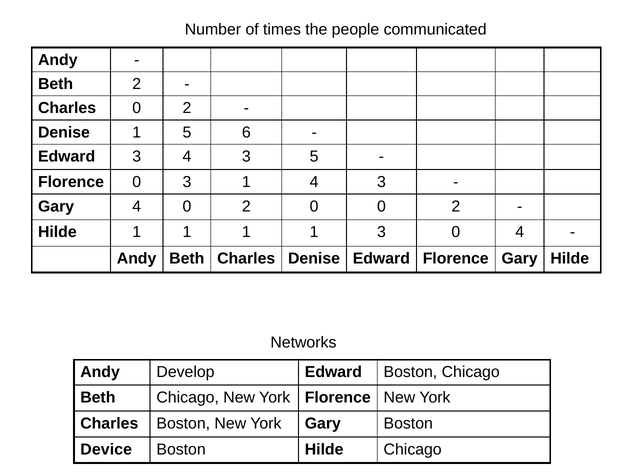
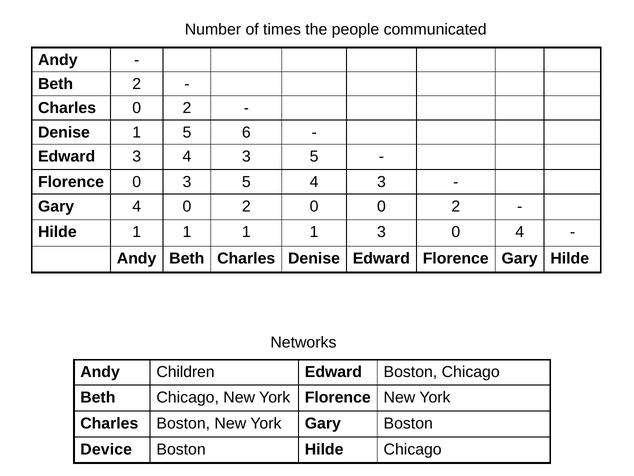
0 3 1: 1 -> 5
Develop: Develop -> Children
